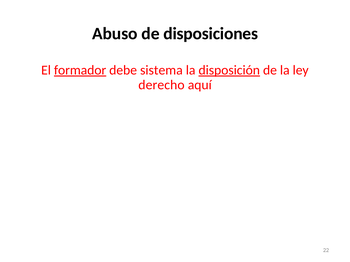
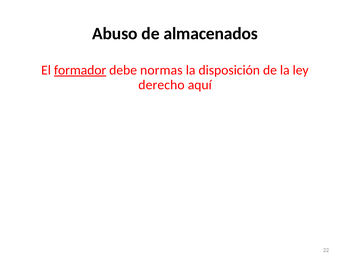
disposiciones: disposiciones -> almacenados
sistema: sistema -> normas
disposición underline: present -> none
